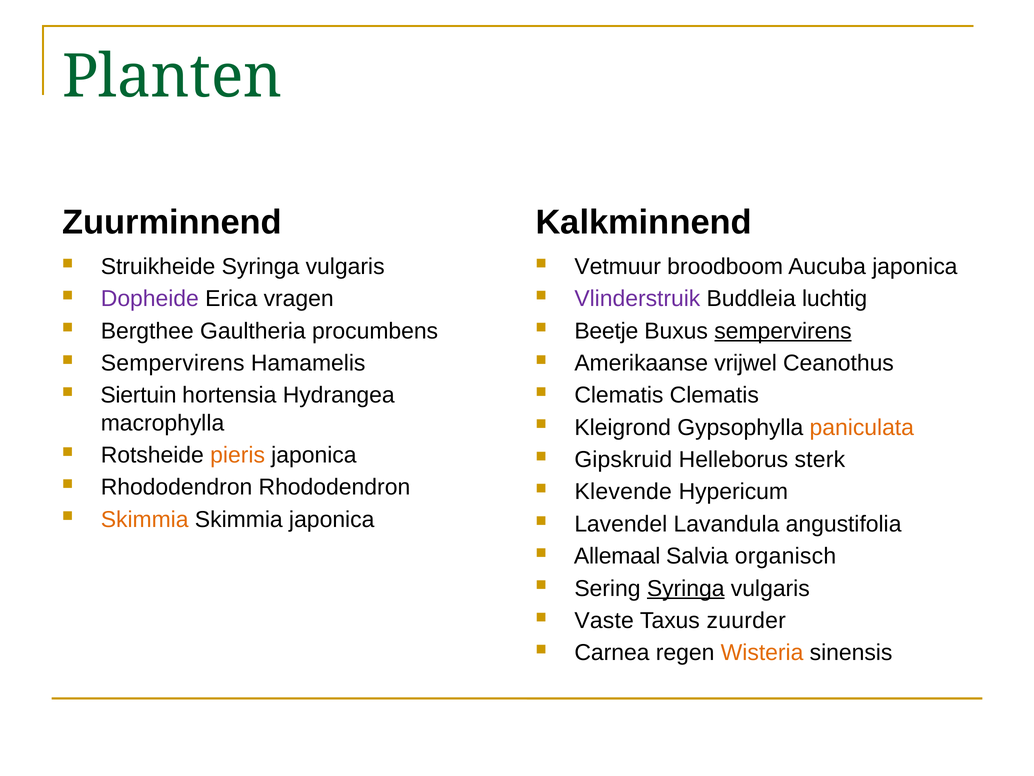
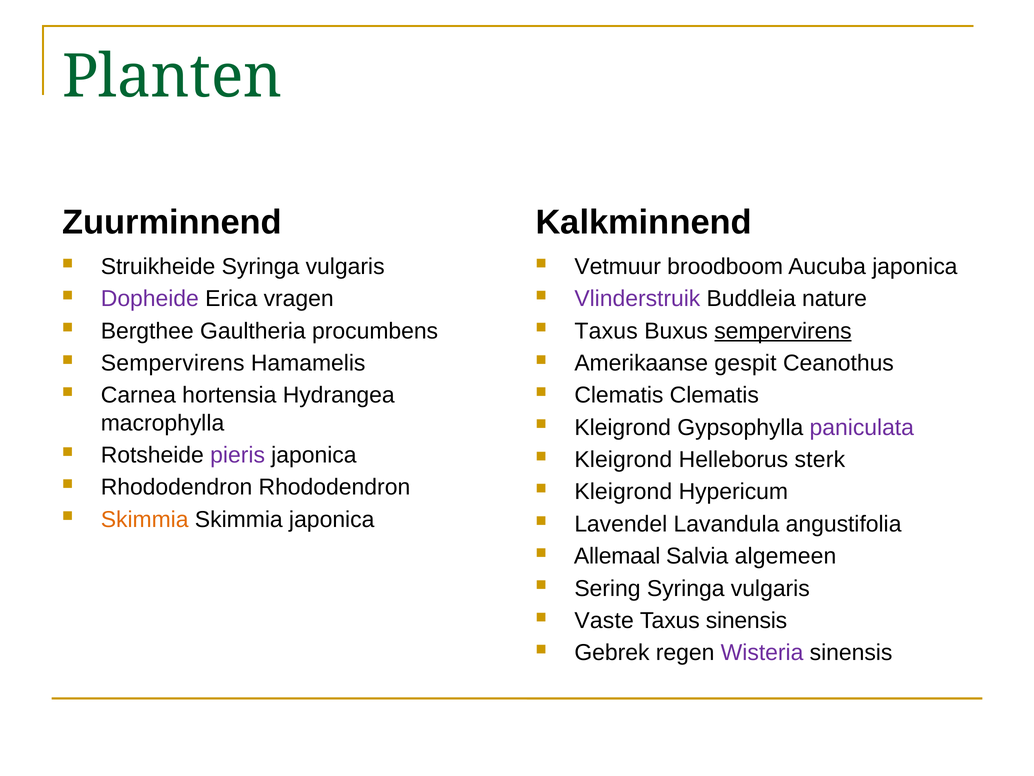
luchtig: luchtig -> nature
Beetje at (606, 331): Beetje -> Taxus
vrijwel: vrijwel -> gespit
Siertuin: Siertuin -> Carnea
paniculata colour: orange -> purple
pieris colour: orange -> purple
Gipskruid at (623, 459): Gipskruid -> Kleigrond
Klevende at (623, 492): Klevende -> Kleigrond
organisch: organisch -> algemeen
Syringa at (686, 588) underline: present -> none
Taxus zuurder: zuurder -> sinensis
Carnea: Carnea -> Gebrek
Wisteria colour: orange -> purple
